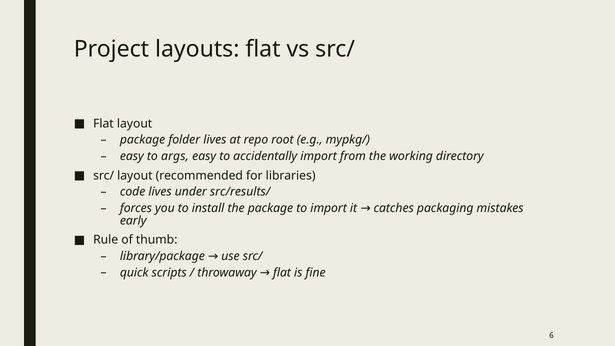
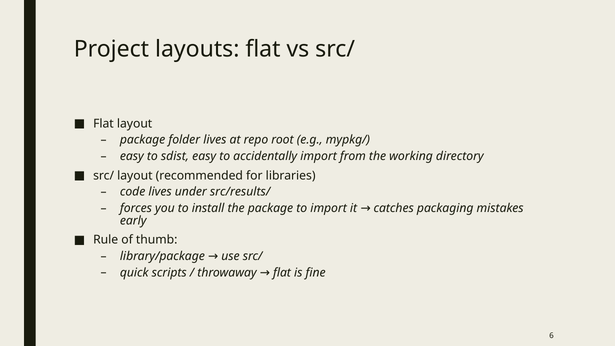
args: args -> sdist
